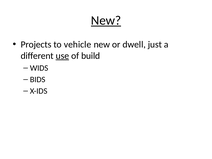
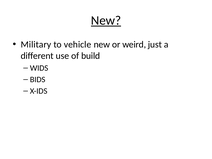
Projects: Projects -> Military
dwell: dwell -> weird
use underline: present -> none
